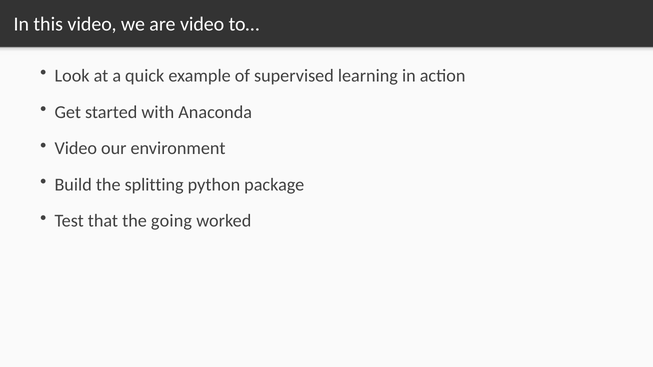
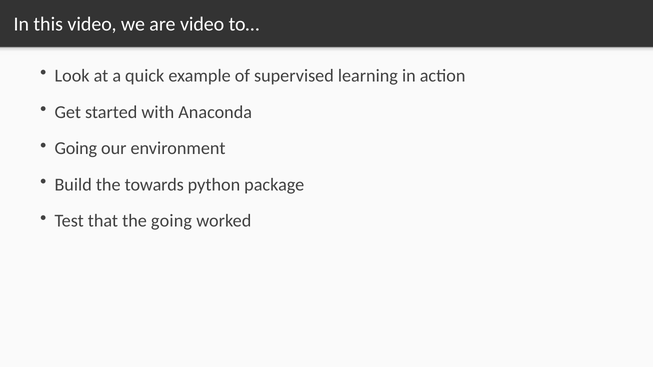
Video at (76, 149): Video -> Going
splitting: splitting -> towards
